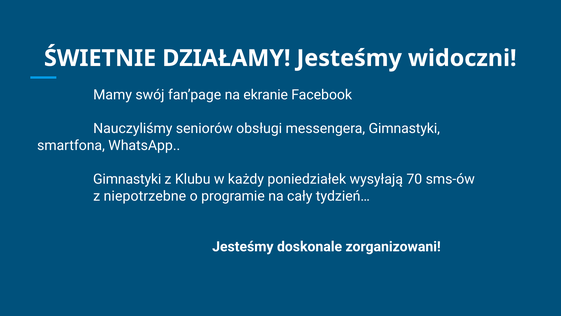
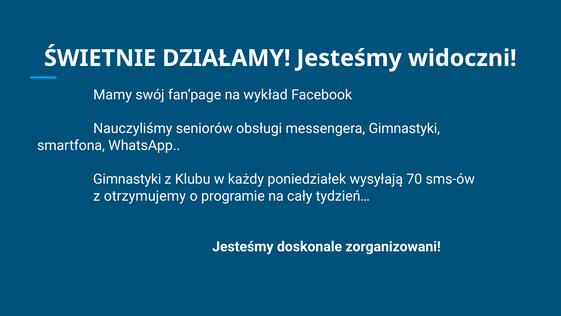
ekranie: ekranie -> wykład
niepotrzebne: niepotrzebne -> otrzymujemy
